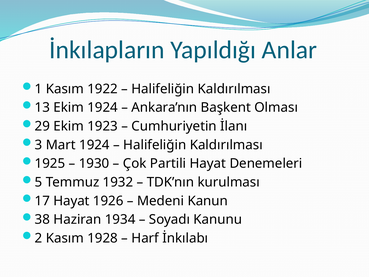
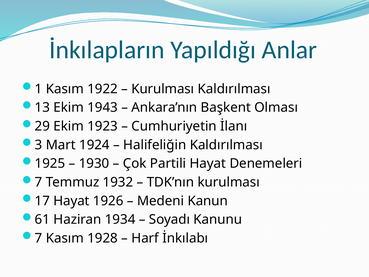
Halifeliğin at (163, 89): Halifeliğin -> Kurulması
Ekim 1924: 1924 -> 1943
5 at (39, 182): 5 -> 7
38: 38 -> 61
2 at (39, 238): 2 -> 7
